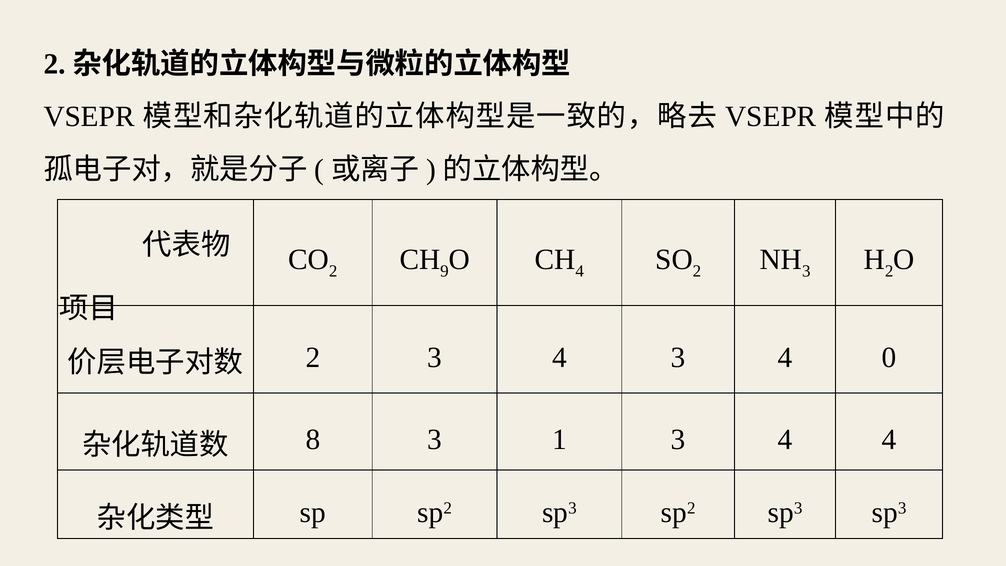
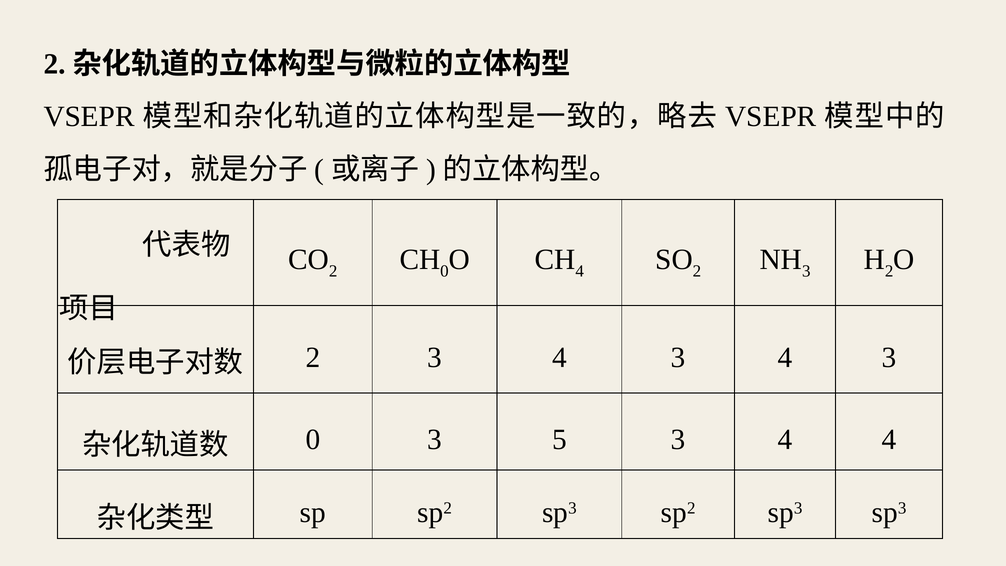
9 at (444, 271): 9 -> 0
4 3 4 0: 0 -> 3
8 at (313, 440): 8 -> 0
1: 1 -> 5
